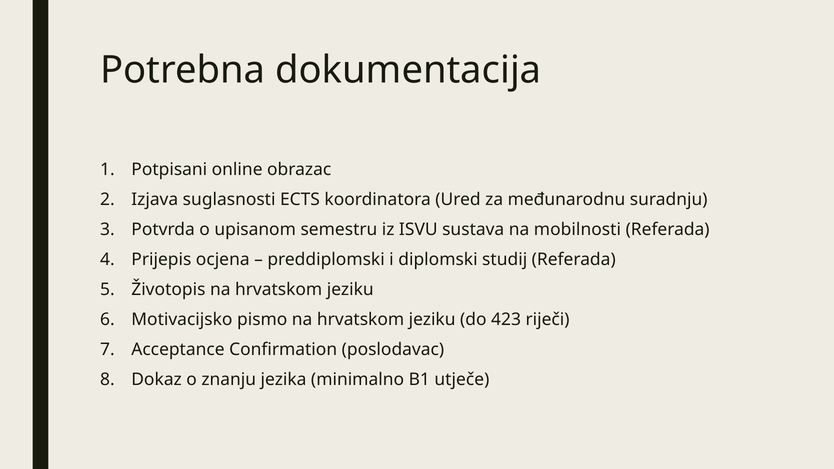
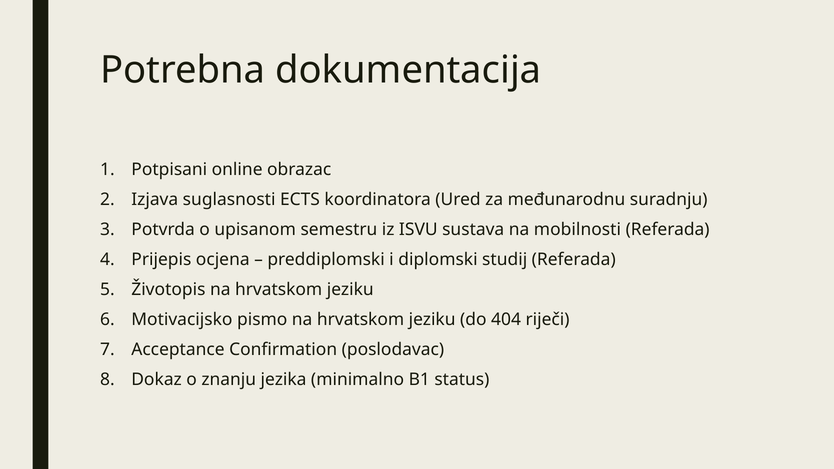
423: 423 -> 404
utječe: utječe -> status
